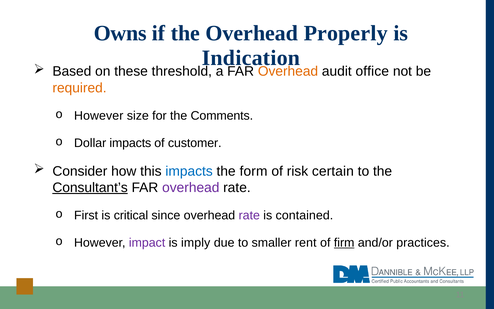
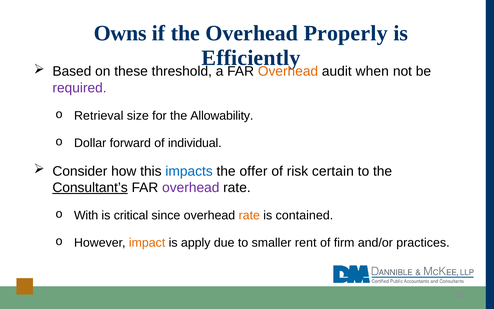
Indication: Indication -> Efficiently
office: office -> when
required colour: orange -> purple
However at (99, 116): However -> Retrieval
Comments: Comments -> Allowability
Dollar impacts: impacts -> forward
customer: customer -> individual
form: form -> offer
First: First -> With
rate at (249, 215) colour: purple -> orange
impact colour: purple -> orange
imply: imply -> apply
firm underline: present -> none
